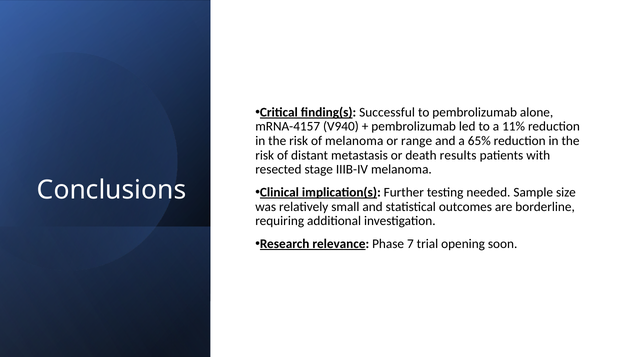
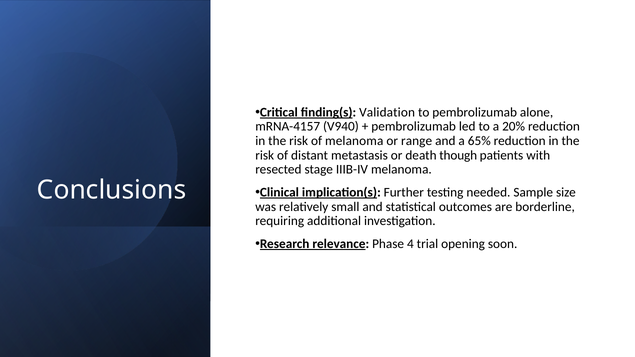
Successful: Successful -> Validation
11%: 11% -> 20%
results: results -> though
7: 7 -> 4
